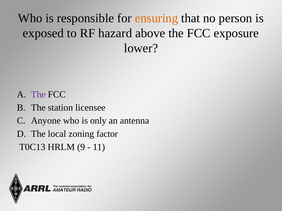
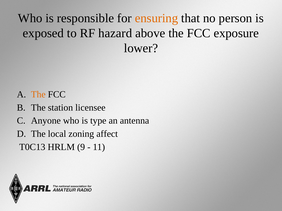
The at (38, 95) colour: purple -> orange
only: only -> type
factor: factor -> affect
